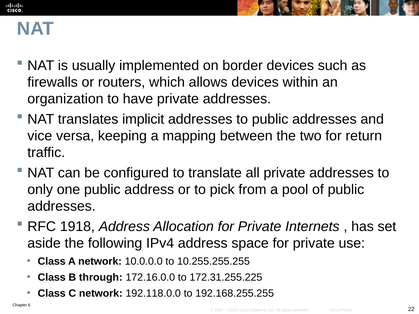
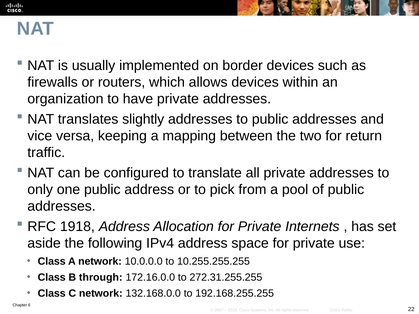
implicit: implicit -> slightly
172.31.255.225: 172.31.255.225 -> 272.31.255.255
192.118.0.0: 192.118.0.0 -> 132.168.0.0
